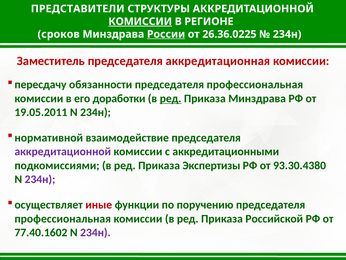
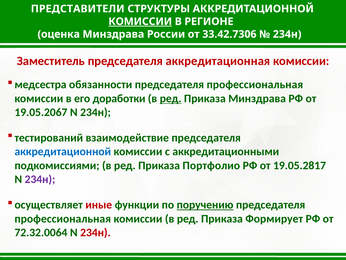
сроков: сроков -> оценка
России underline: present -> none
26.36.0225: 26.36.0225 -> 33.42.7306
пересдачу: пересдачу -> медсестра
19.05.2011: 19.05.2011 -> 19.05.2067
нормативной: нормативной -> тестирований
аккредитационной at (63, 151) colour: purple -> blue
Экспертизы: Экспертизы -> Портфолио
93.30.4380: 93.30.4380 -> 19.05.2817
поручению underline: none -> present
Российской: Российской -> Формирует
77.40.1602: 77.40.1602 -> 72.32.0064
234н at (95, 232) colour: purple -> red
